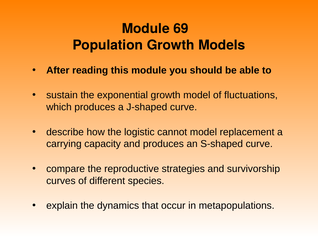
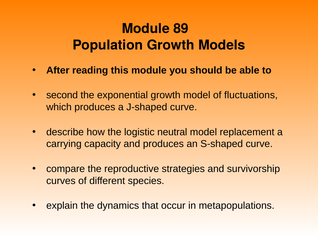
69: 69 -> 89
sustain: sustain -> second
cannot: cannot -> neutral
